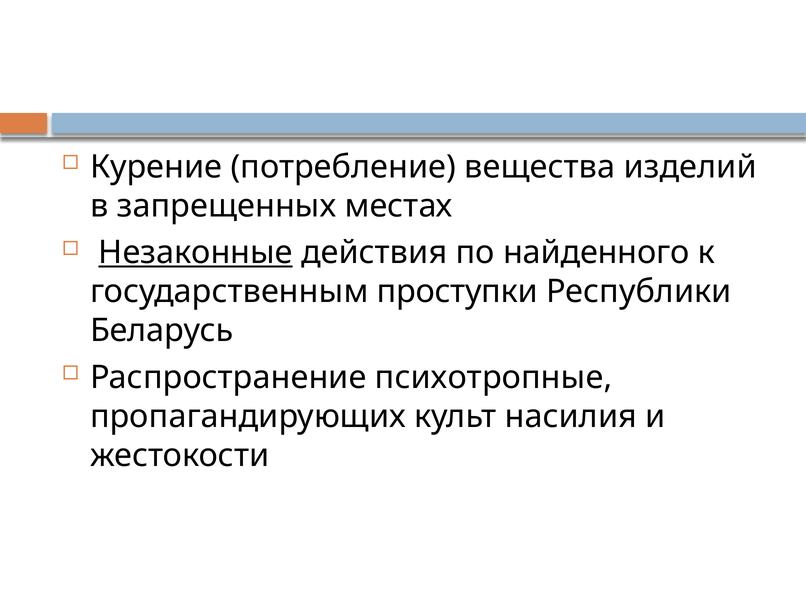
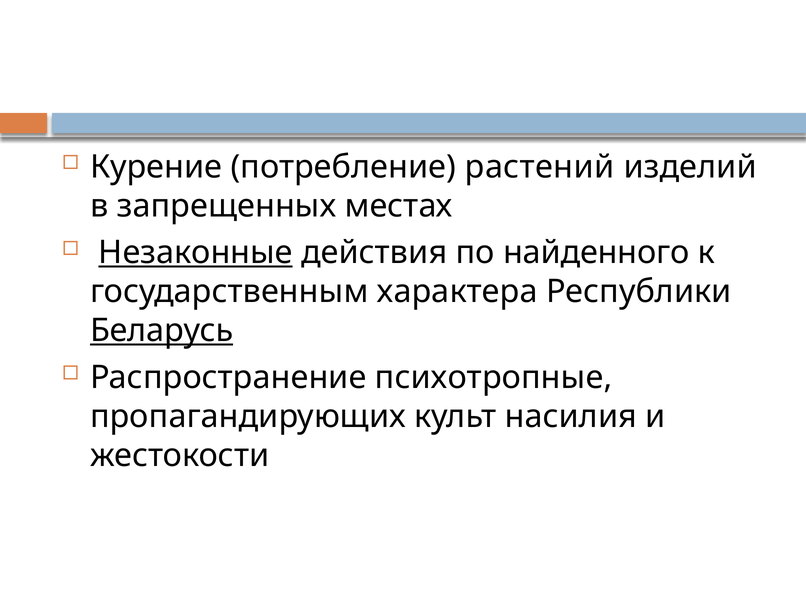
вещества: вещества -> растений
проступки: проступки -> характера
Беларусь underline: none -> present
